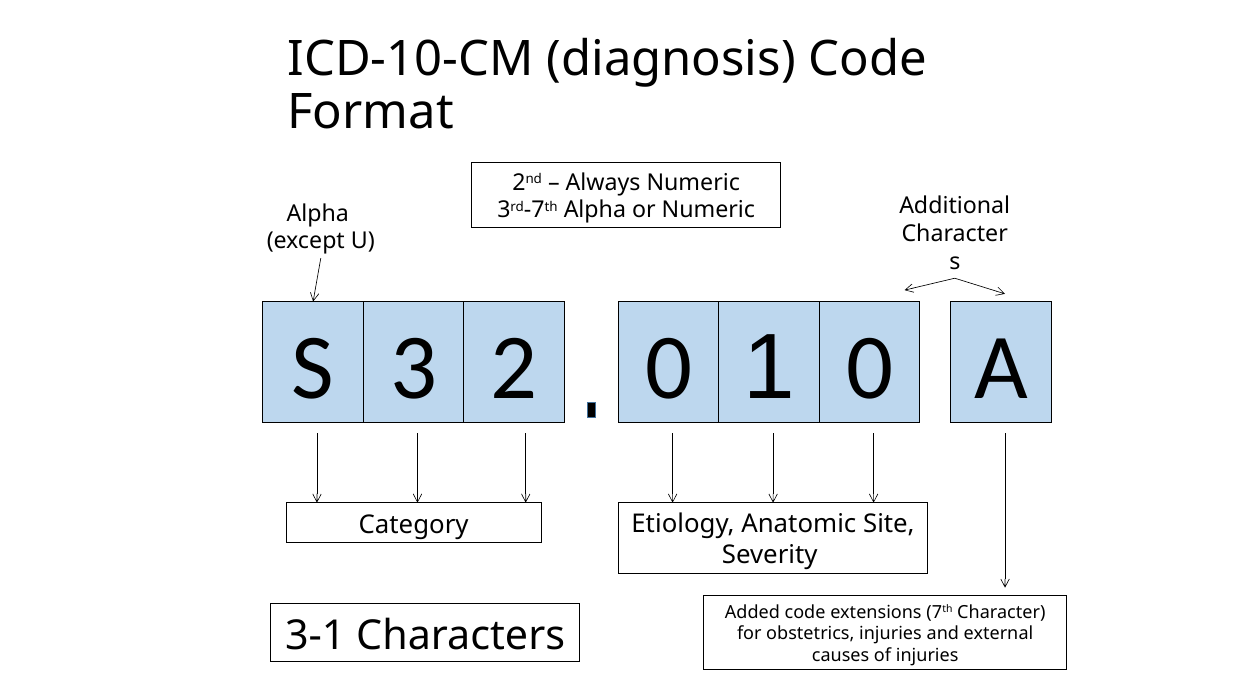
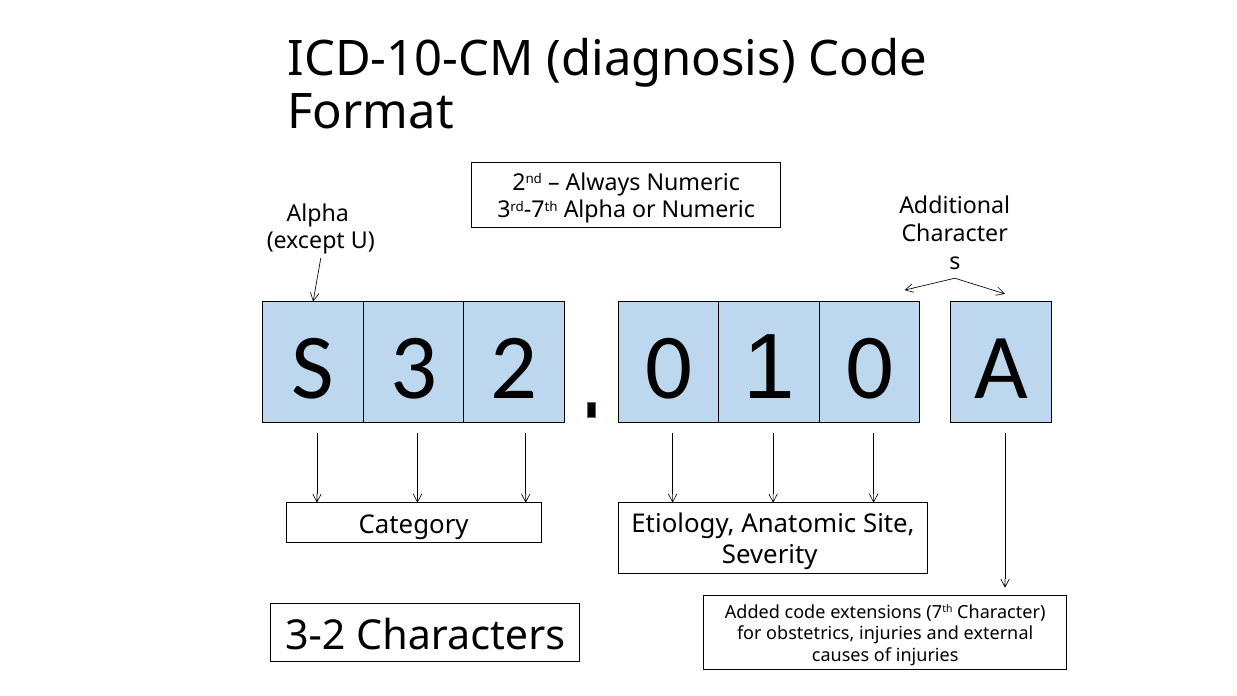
3-1: 3-1 -> 3-2
